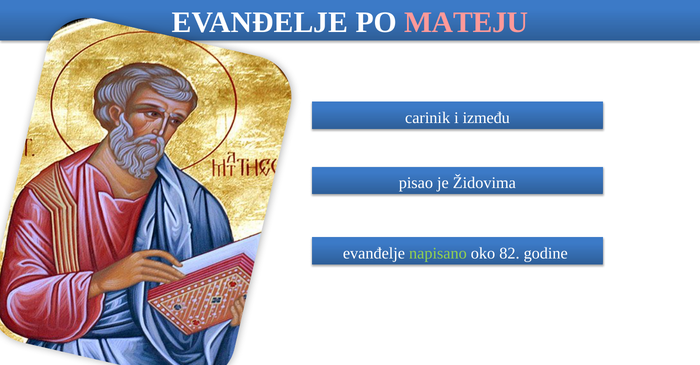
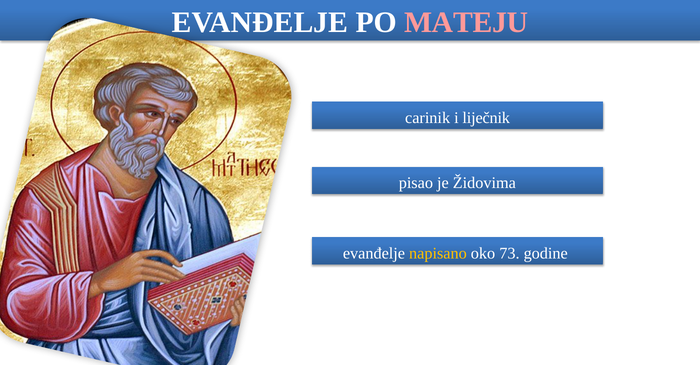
između: između -> liječnik
napisano colour: light green -> yellow
82: 82 -> 73
